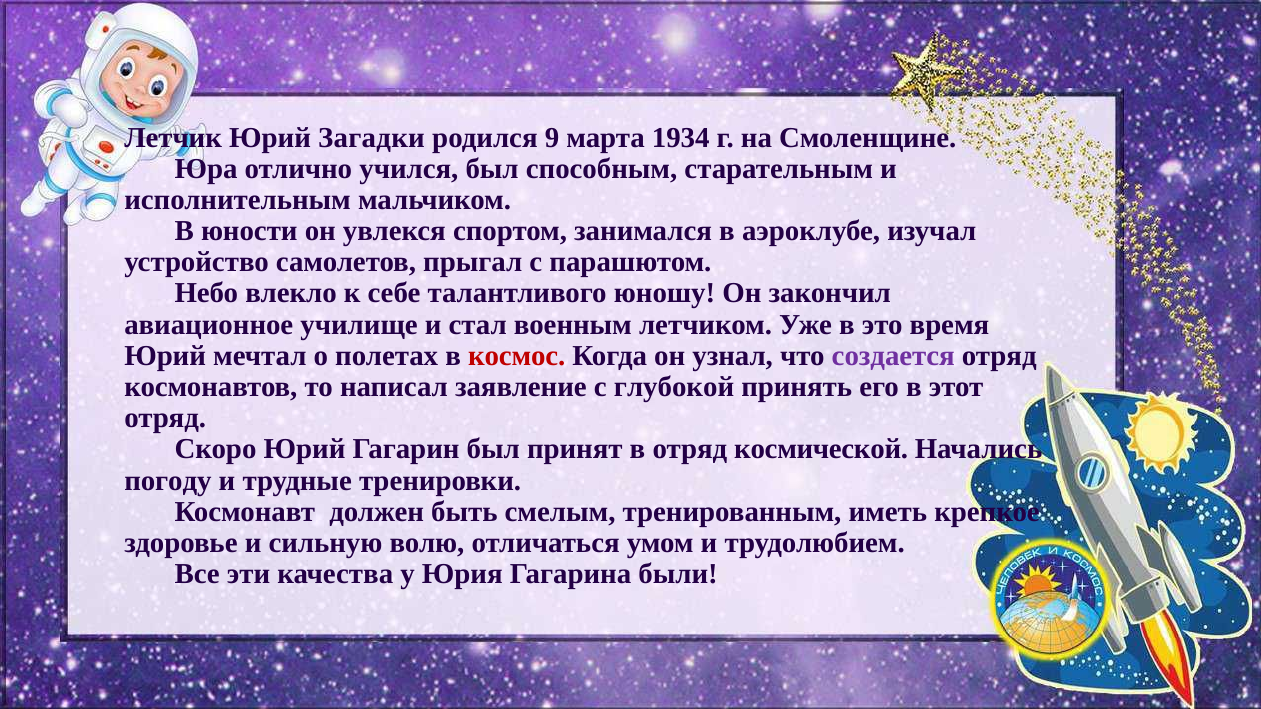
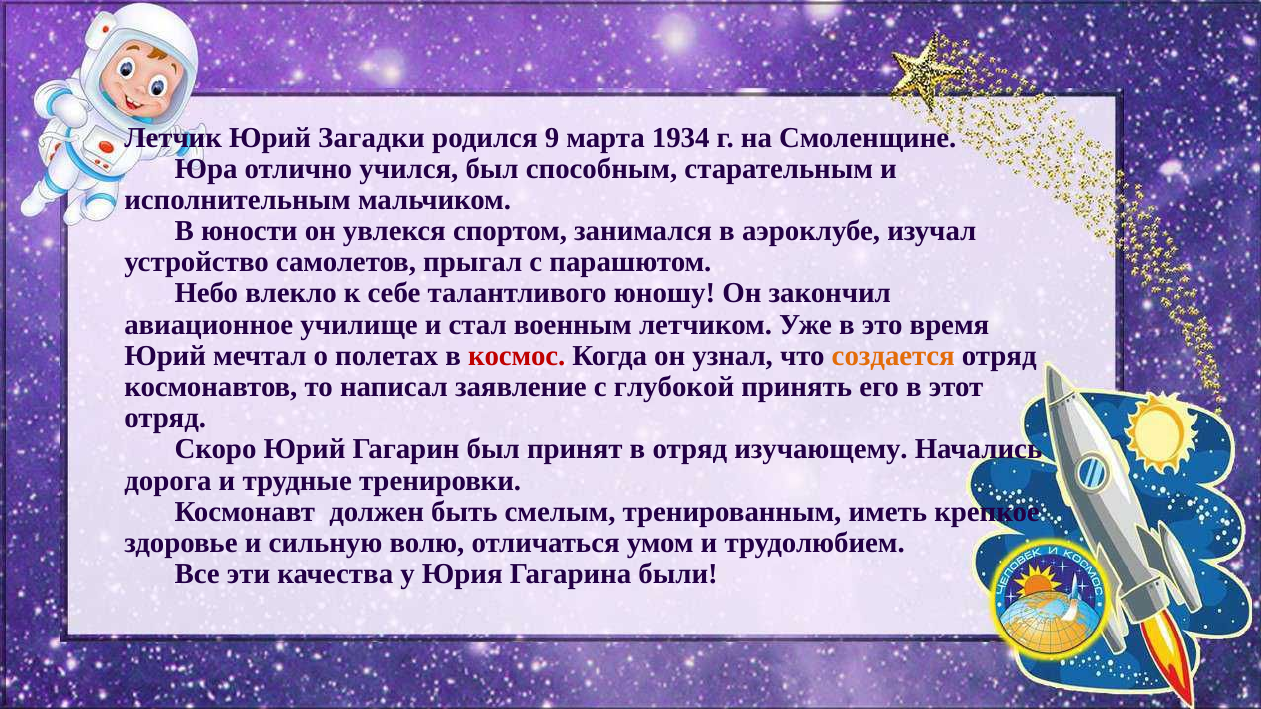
создается colour: purple -> orange
космической: космической -> изучающему
погоду: погоду -> дорога
